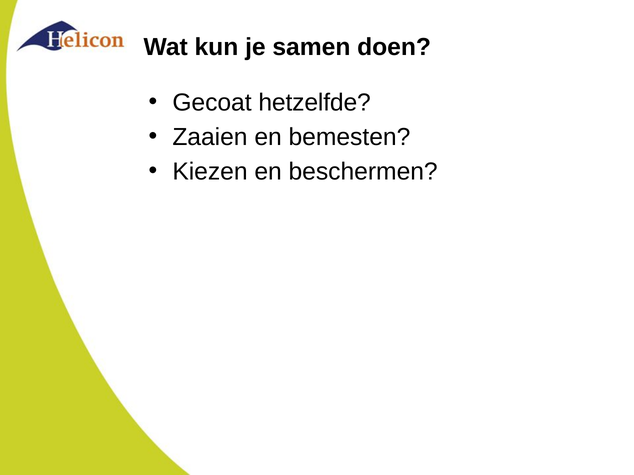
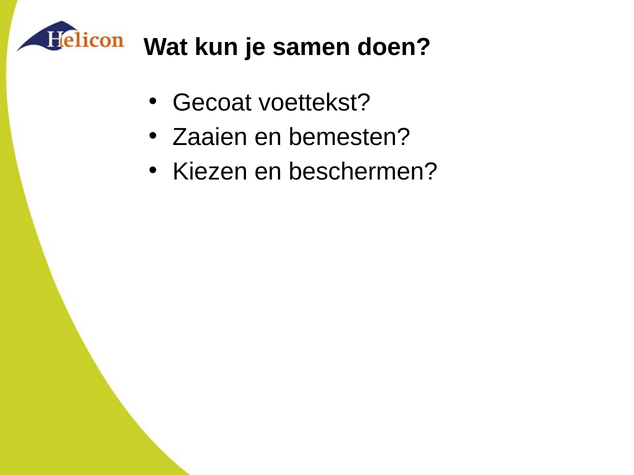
hetzelfde: hetzelfde -> voettekst
